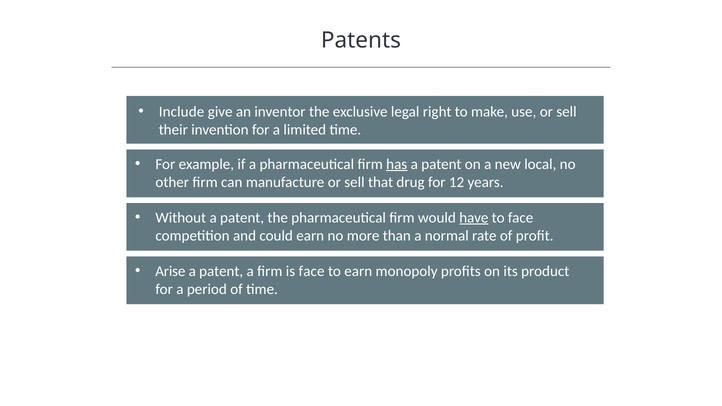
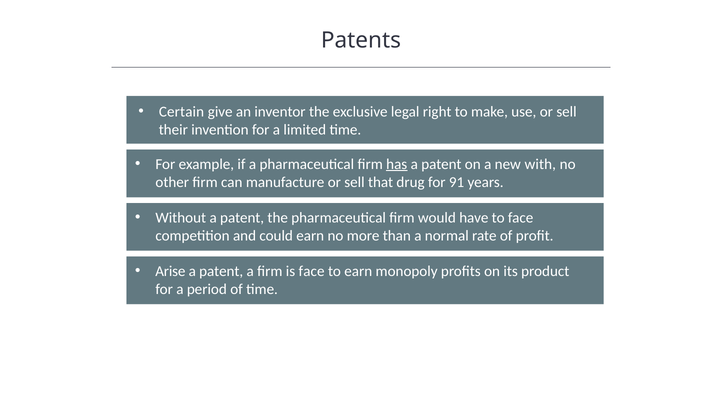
Include: Include -> Certain
local: local -> with
12: 12 -> 91
have underline: present -> none
